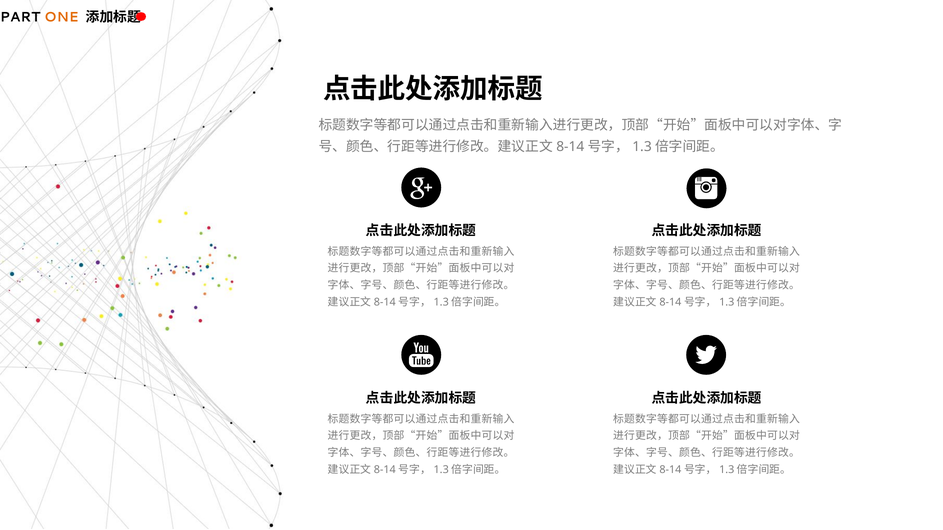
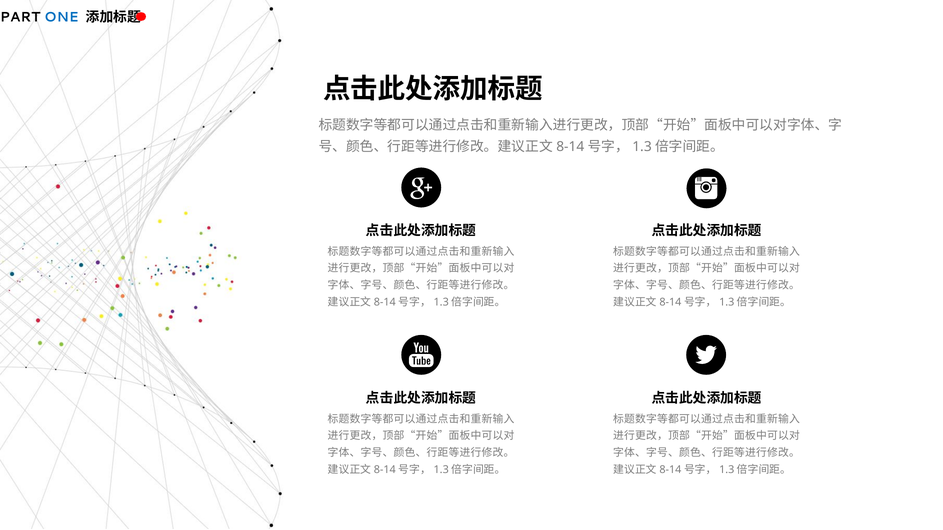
ONE colour: orange -> blue
